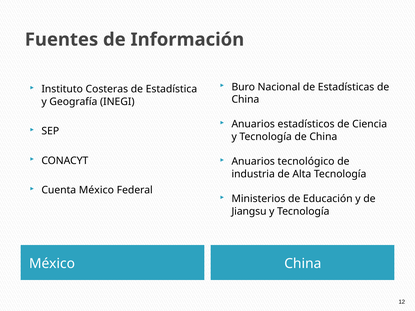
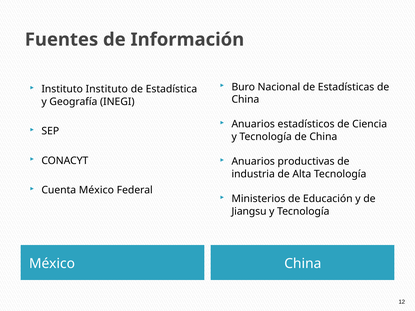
Instituto Costeras: Costeras -> Instituto
tecnológico: tecnológico -> productivas
